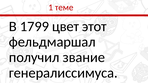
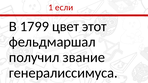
теме: теме -> если
